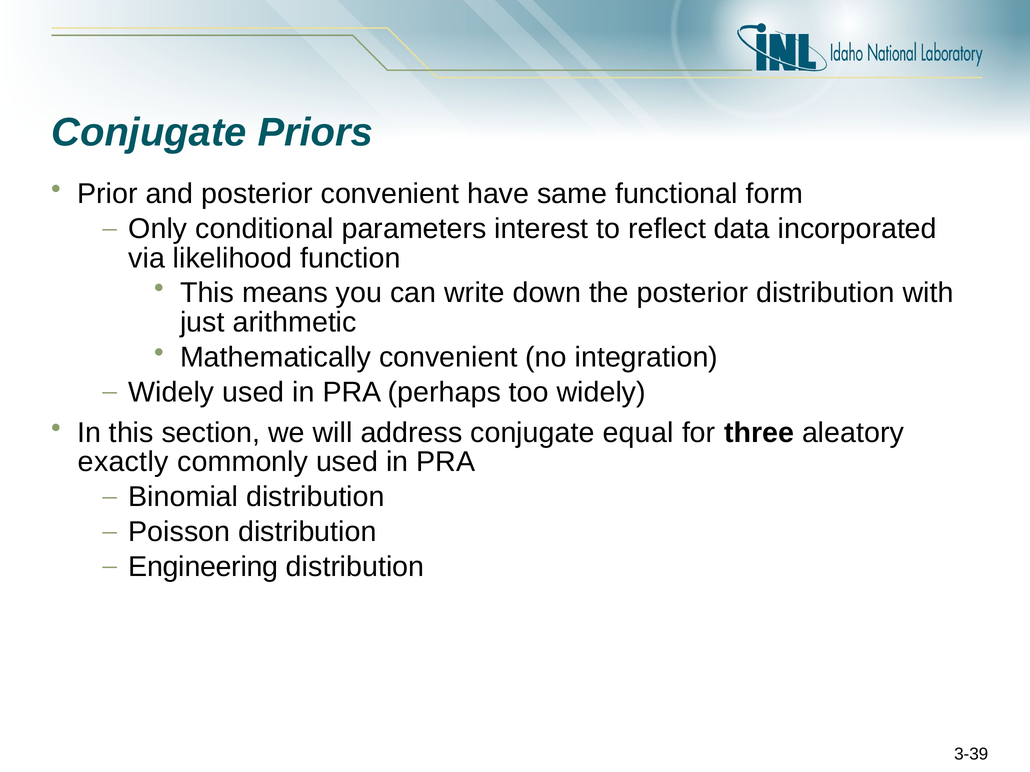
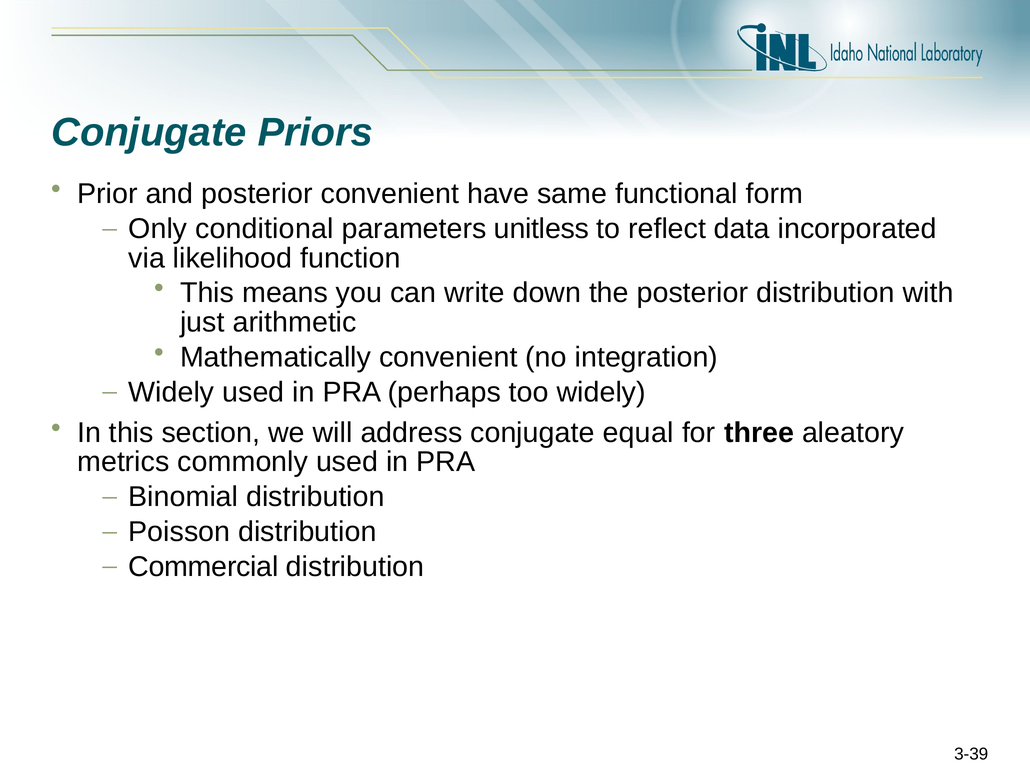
interest: interest -> unitless
exactly: exactly -> metrics
Engineering: Engineering -> Commercial
